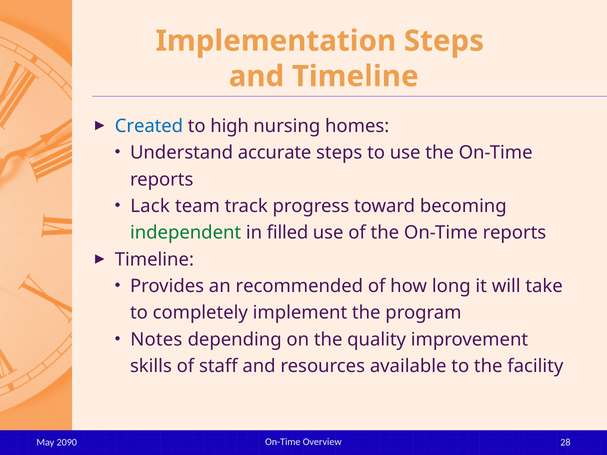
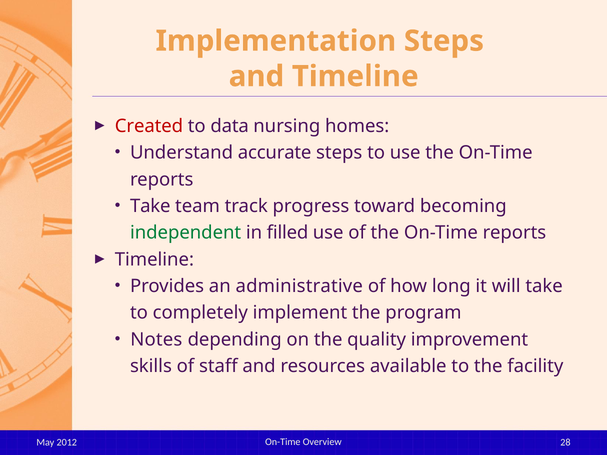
Created colour: blue -> red
high: high -> data
Lack at (150, 206): Lack -> Take
recommended: recommended -> administrative
2090: 2090 -> 2012
